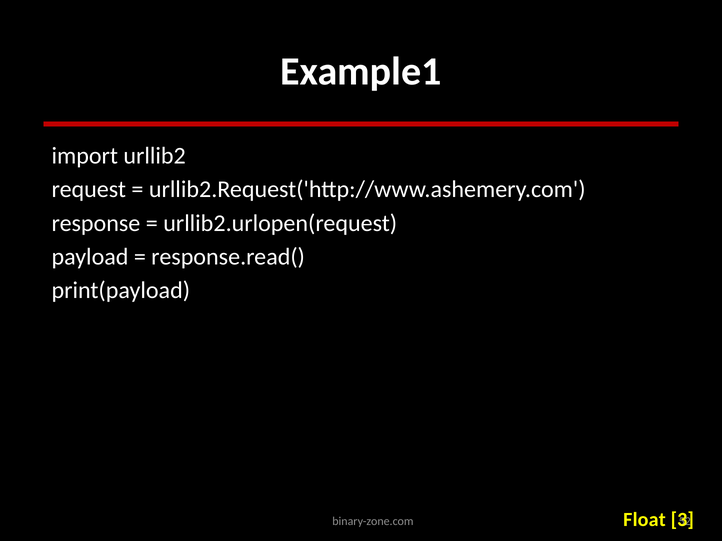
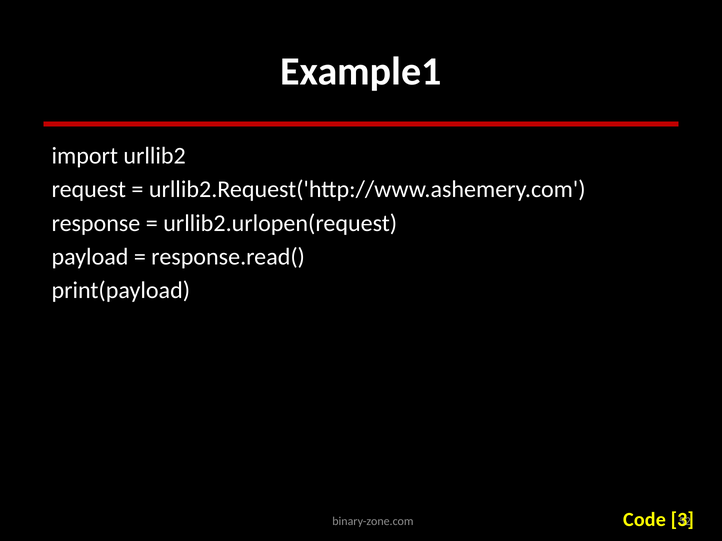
Float: Float -> Code
